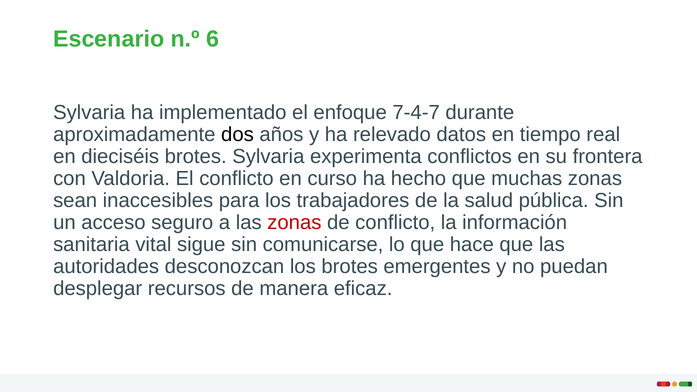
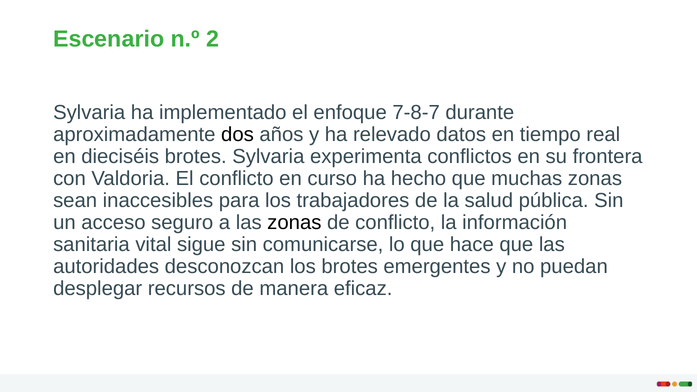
6: 6 -> 2
7-4-7: 7-4-7 -> 7-8-7
zonas at (294, 223) colour: red -> black
